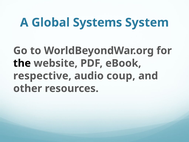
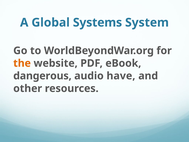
the colour: black -> orange
respective: respective -> dangerous
coup: coup -> have
